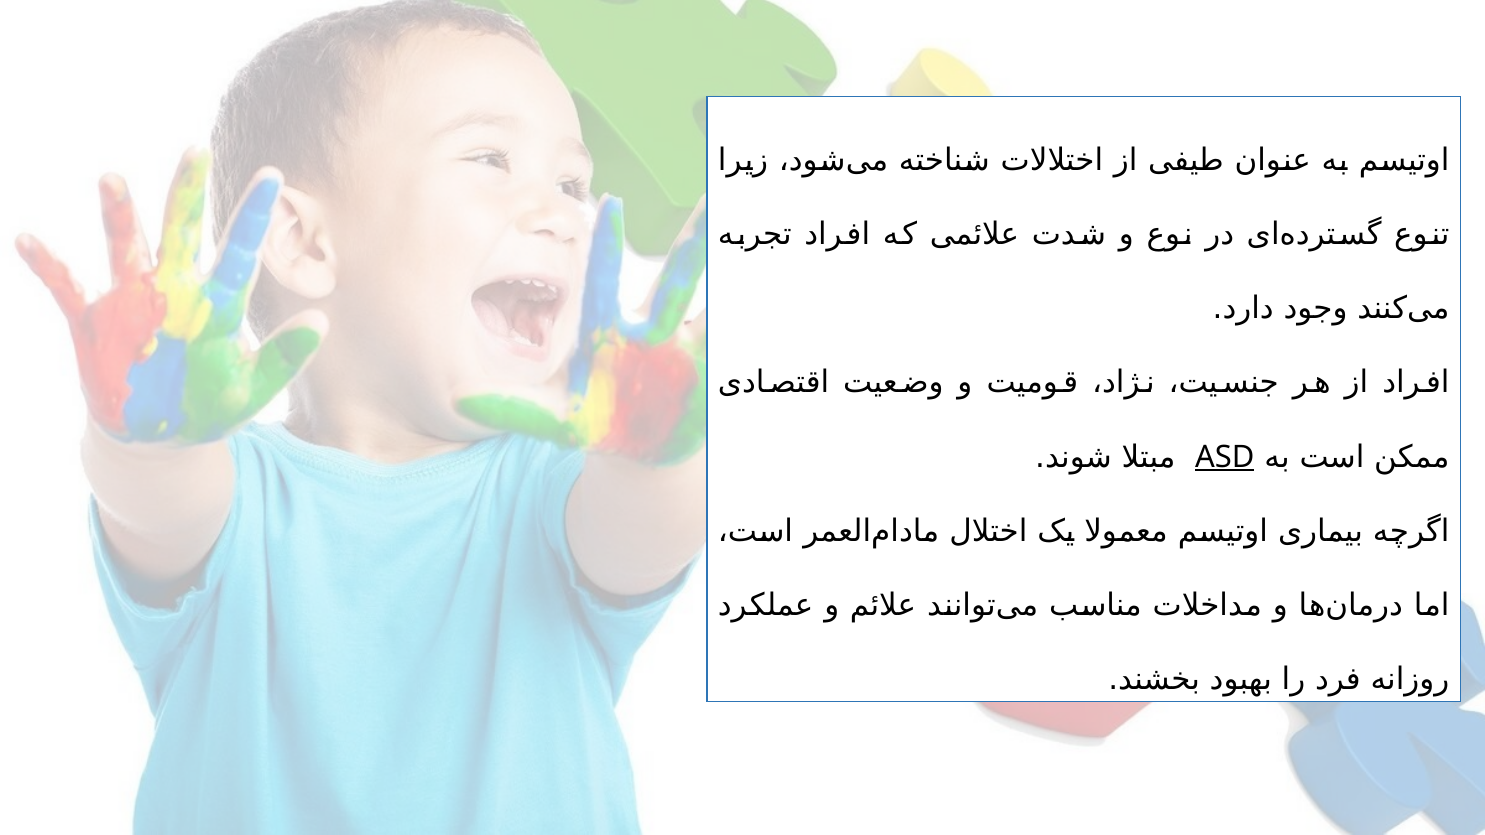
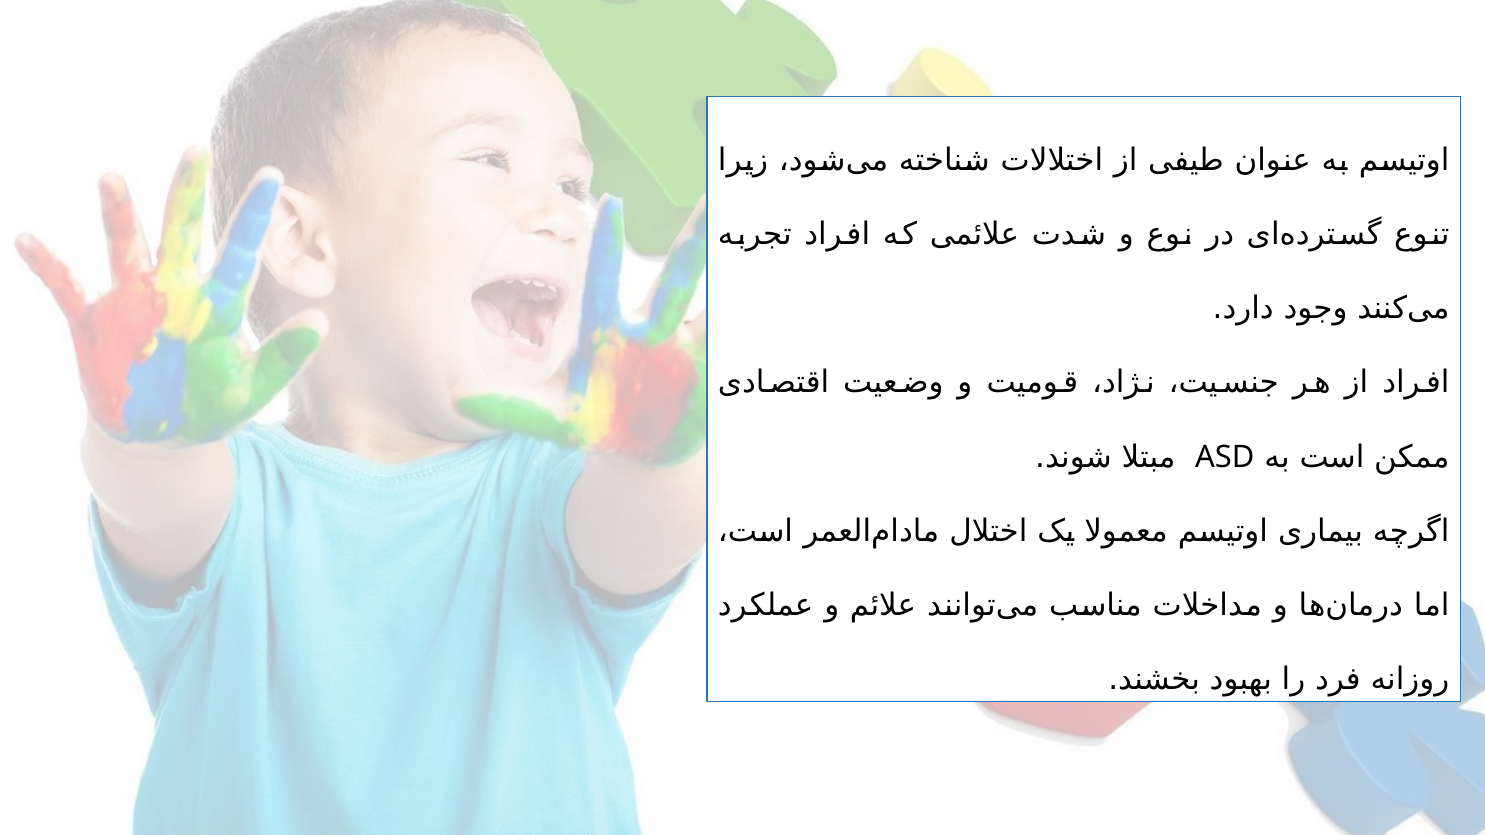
ASD underline: present -> none
